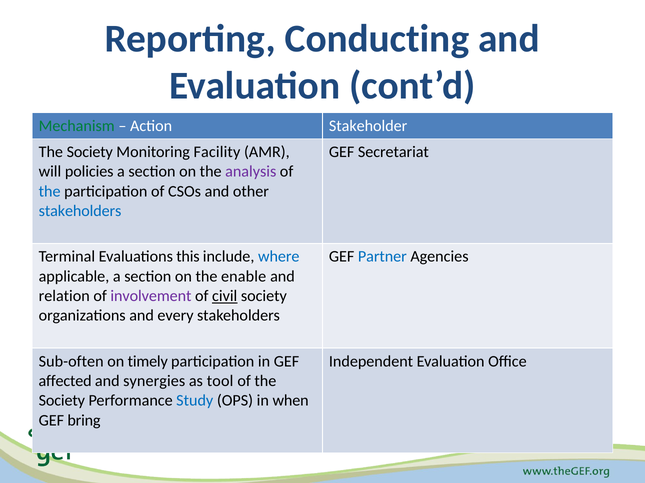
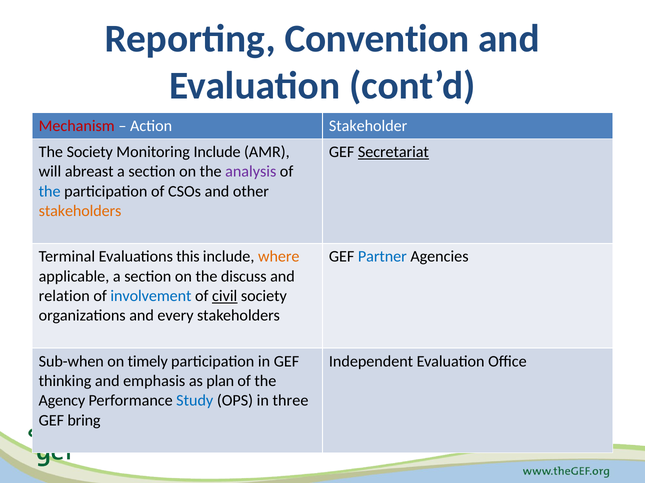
Conducting: Conducting -> Convention
Mechanism colour: green -> red
Monitoring Facility: Facility -> Include
Secretariat underline: none -> present
policies: policies -> abreast
stakeholders at (80, 211) colour: blue -> orange
where colour: blue -> orange
enable: enable -> discuss
involvement colour: purple -> blue
Sub-often: Sub-often -> Sub-when
affected: affected -> thinking
synergies: synergies -> emphasis
tool: tool -> plan
Society at (62, 401): Society -> Agency
when: when -> three
